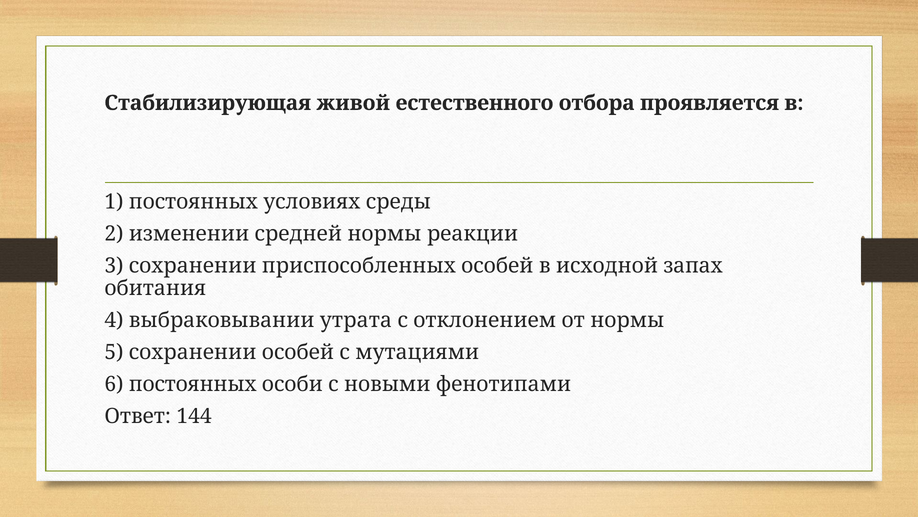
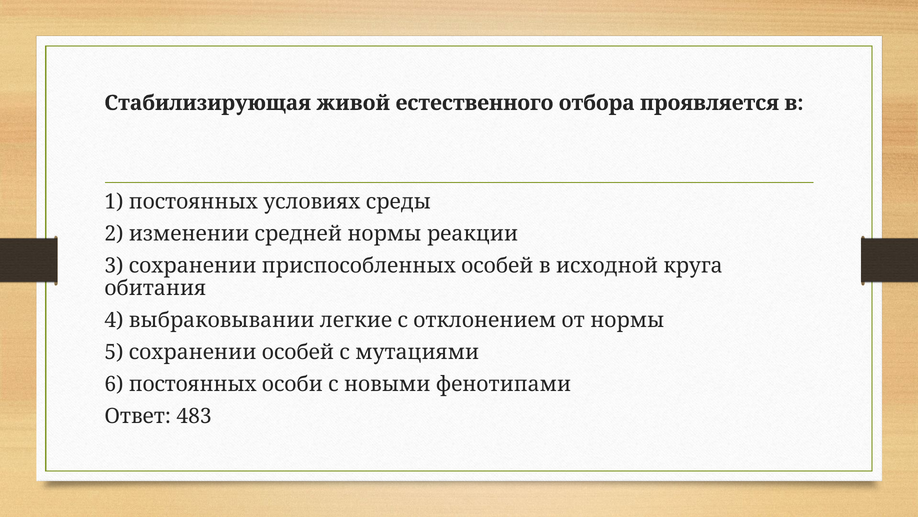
запах: запах -> круга
утрата: утрата -> легкие
144: 144 -> 483
